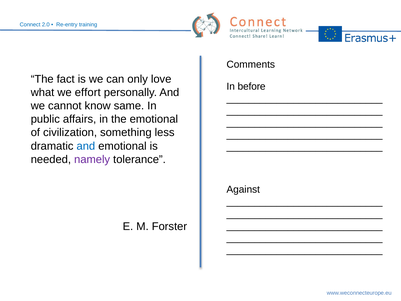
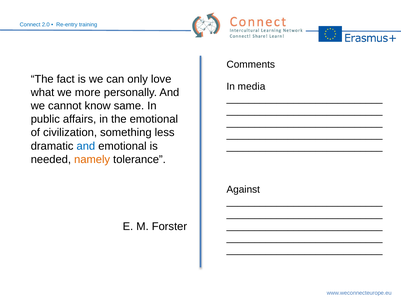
before: before -> media
effort: effort -> more
namely colour: purple -> orange
